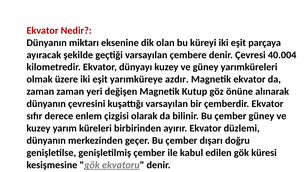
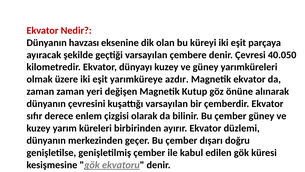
miktarı: miktarı -> havzası
40.004: 40.004 -> 40.050
